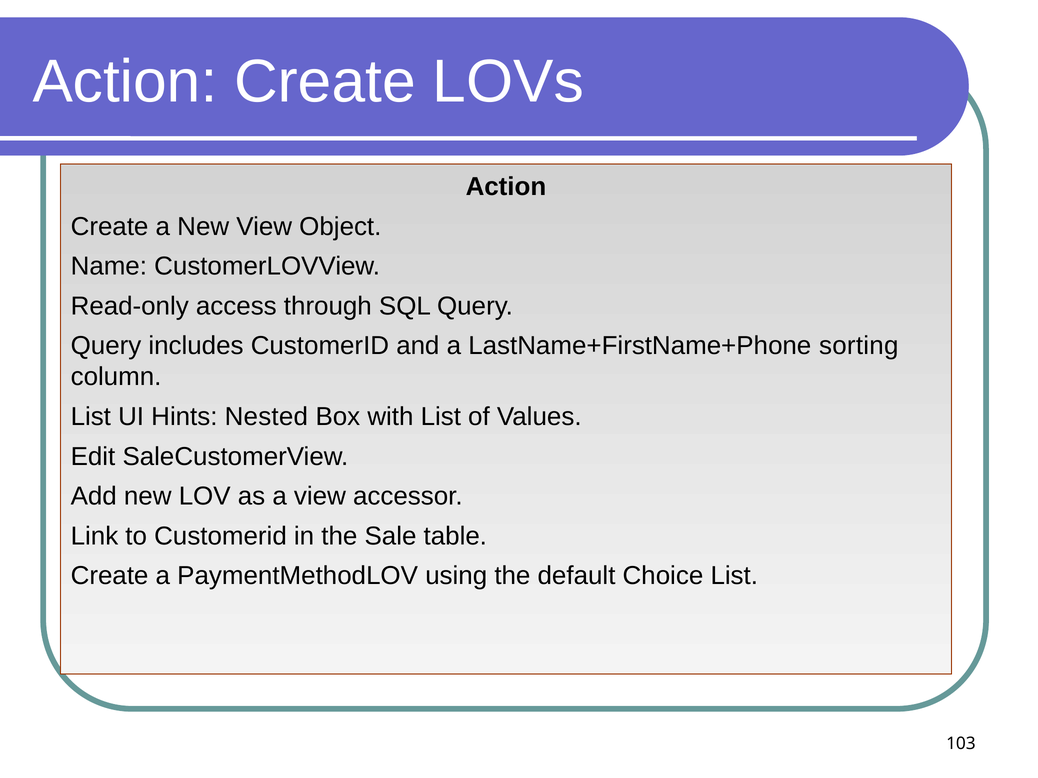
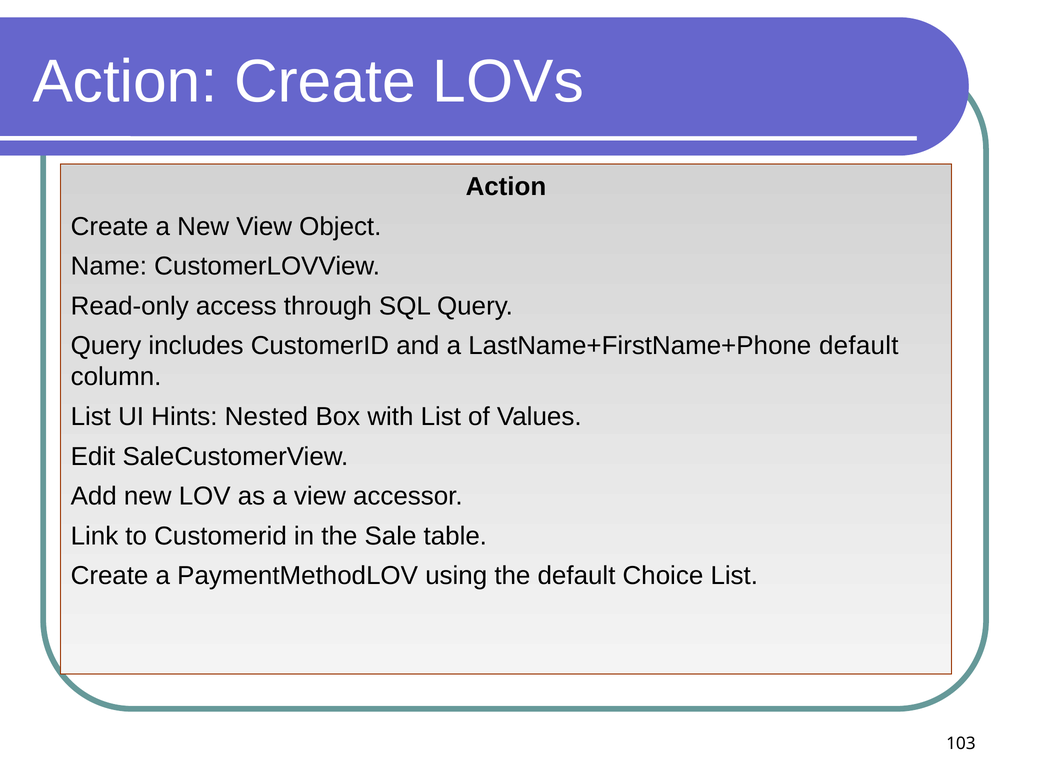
LastName+FirstName+Phone sorting: sorting -> default
